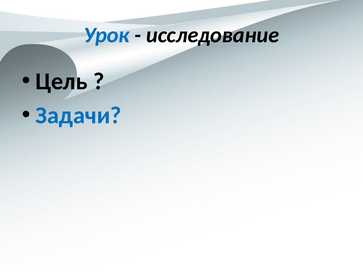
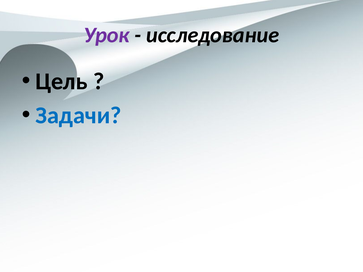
Урок colour: blue -> purple
